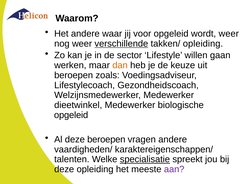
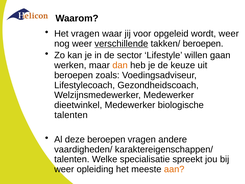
Het andere: andere -> vragen
takken/ opleiding: opleiding -> beroepen
opgeleid at (71, 115): opgeleid -> talenten
specialisatie underline: present -> none
deze at (64, 169): deze -> weer
aan colour: purple -> orange
